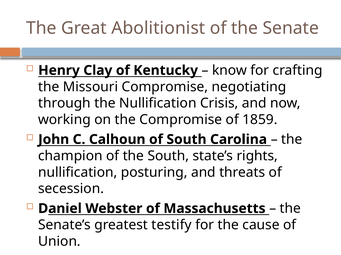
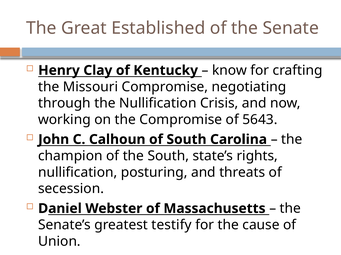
Abolitionist: Abolitionist -> Established
1859: 1859 -> 5643
